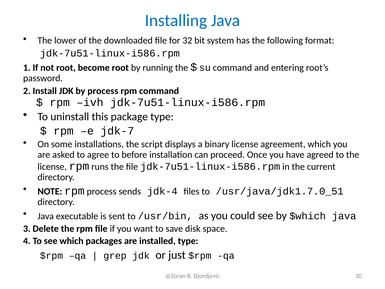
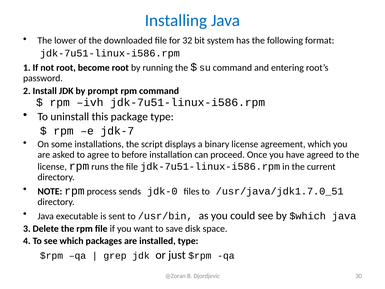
by process: process -> prompt
jdk-4: jdk-4 -> jdk-0
